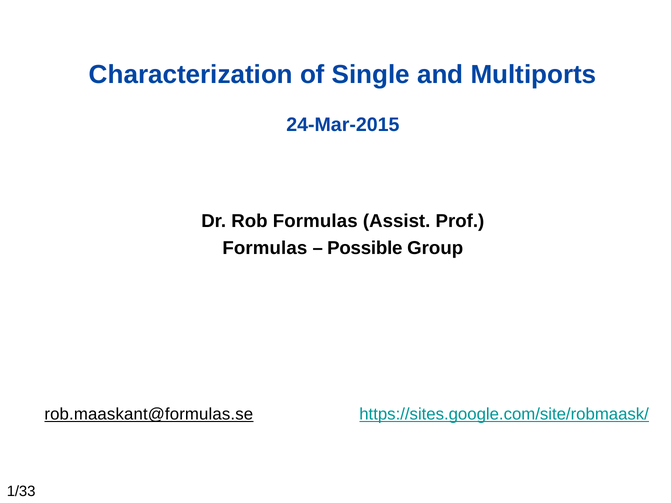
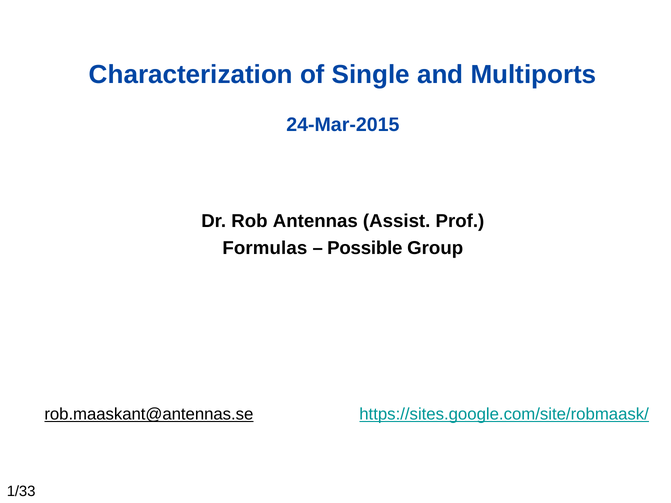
Rob Formulas: Formulas -> Antennas
rob.maaskant@formulas.se: rob.maaskant@formulas.se -> rob.maaskant@antennas.se
